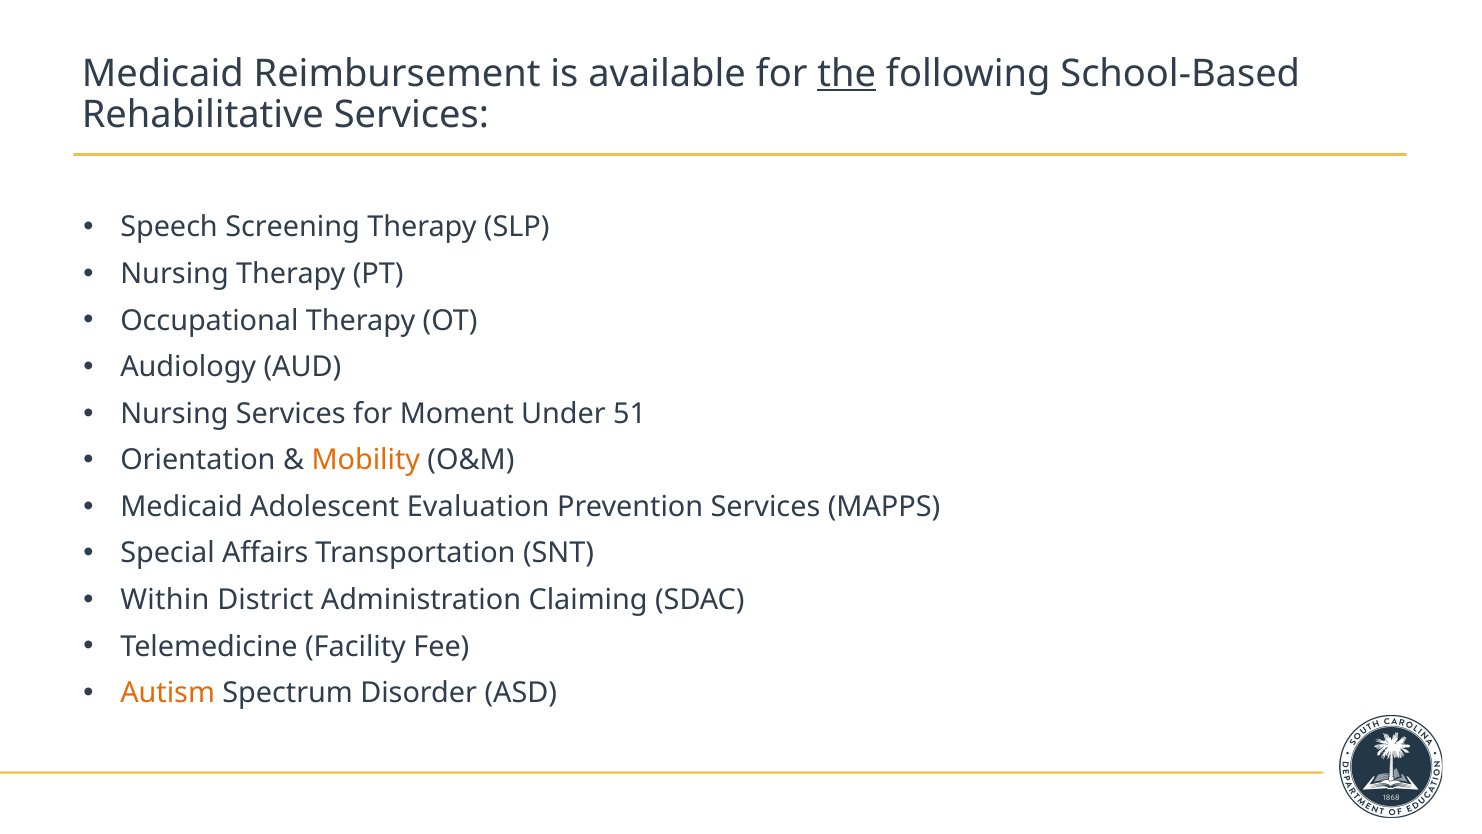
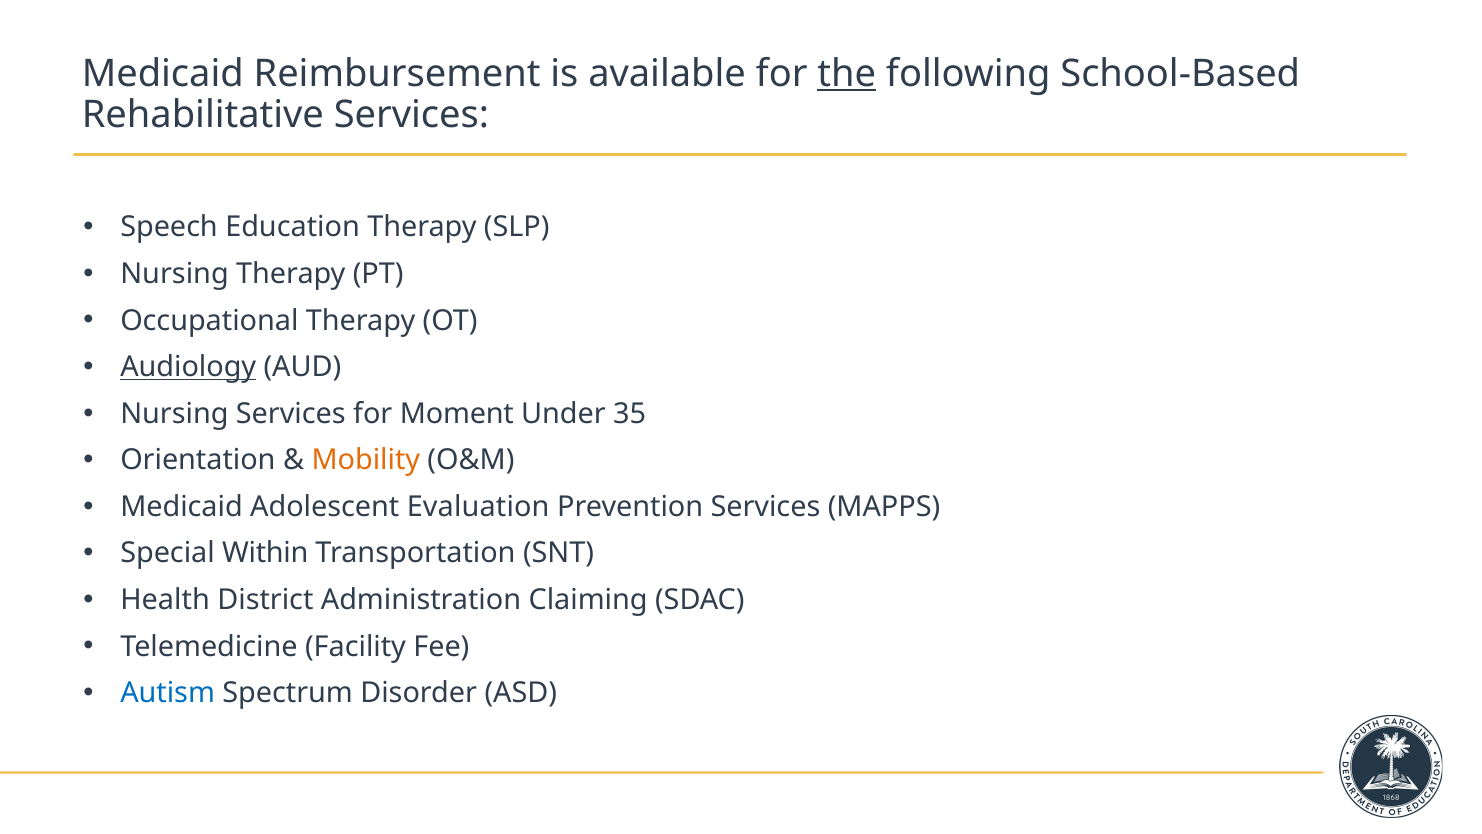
Screening: Screening -> Education
Audiology underline: none -> present
51: 51 -> 35
Affairs: Affairs -> Within
Within: Within -> Health
Autism colour: orange -> blue
